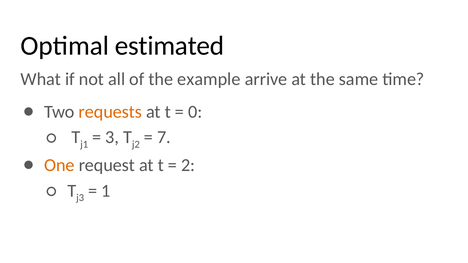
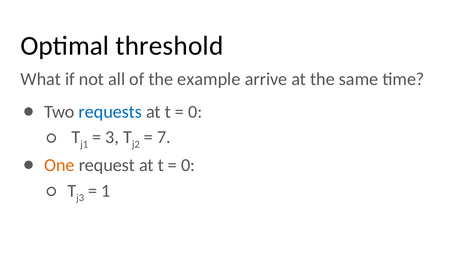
estimated: estimated -> threshold
requests colour: orange -> blue
2 at (188, 165): 2 -> 0
